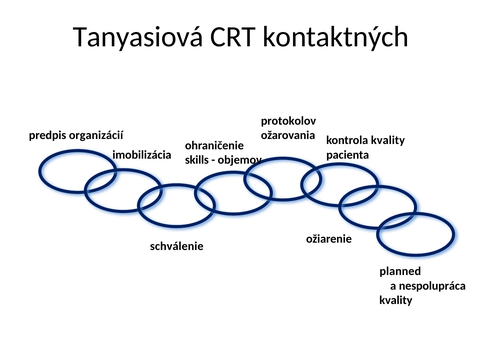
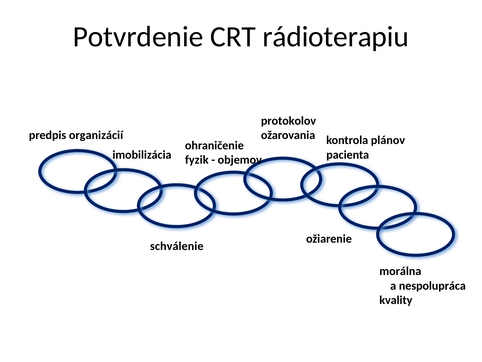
Tanyasiová: Tanyasiová -> Potvrdenie
kontaktných: kontaktných -> rádioterapiu
kontrola kvality: kvality -> plánov
skills: skills -> fyzik
planned: planned -> morálna
